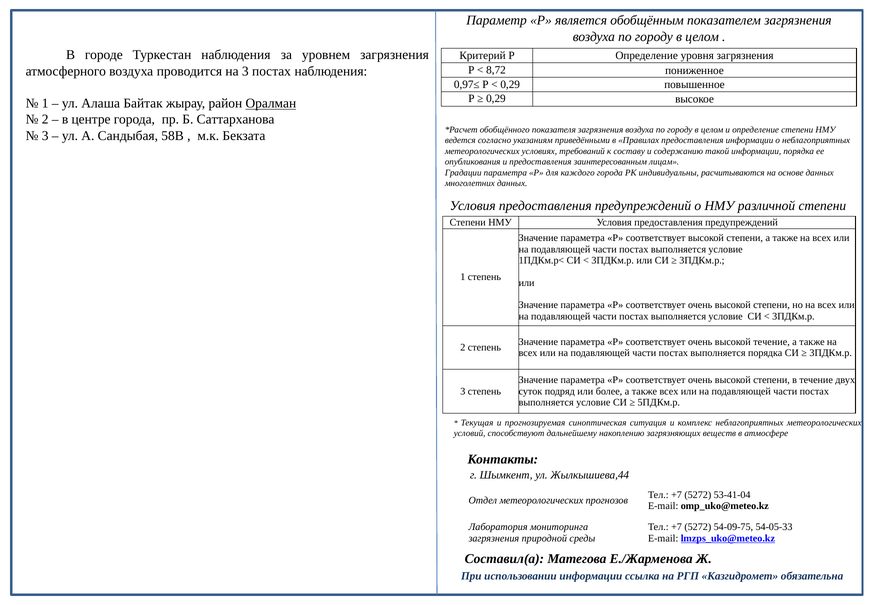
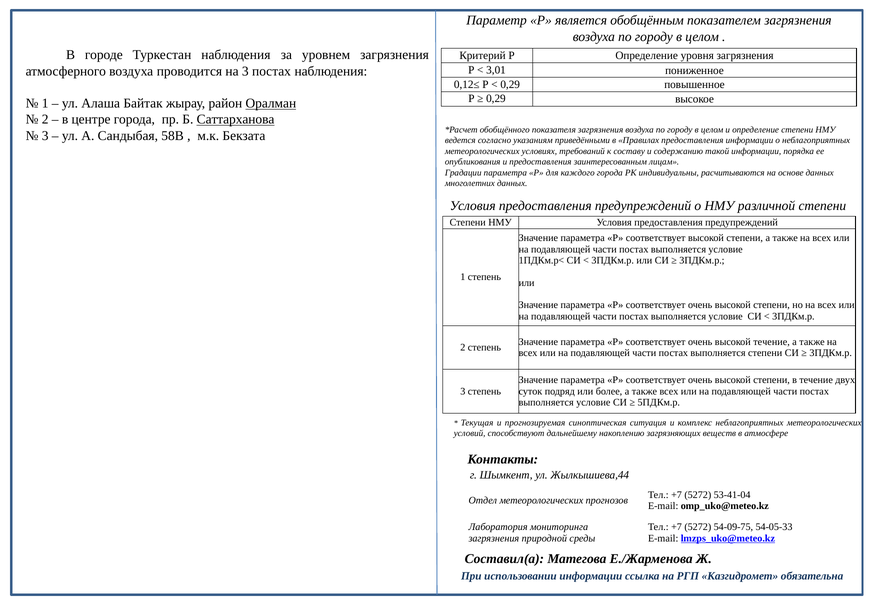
8,72: 8,72 -> 3,01
0,97≤: 0,97≤ -> 0,12≤
Саттарханова underline: none -> present
выполняется порядка: порядка -> степени
